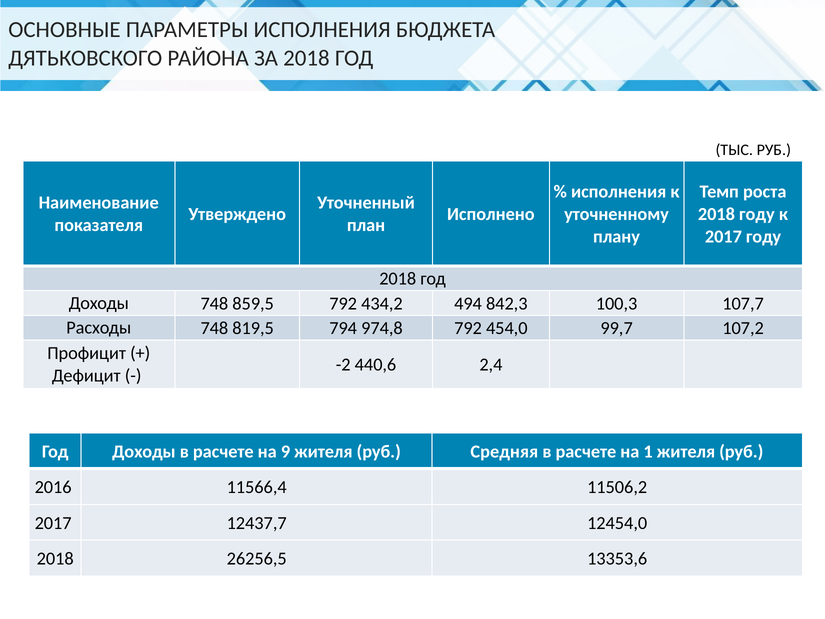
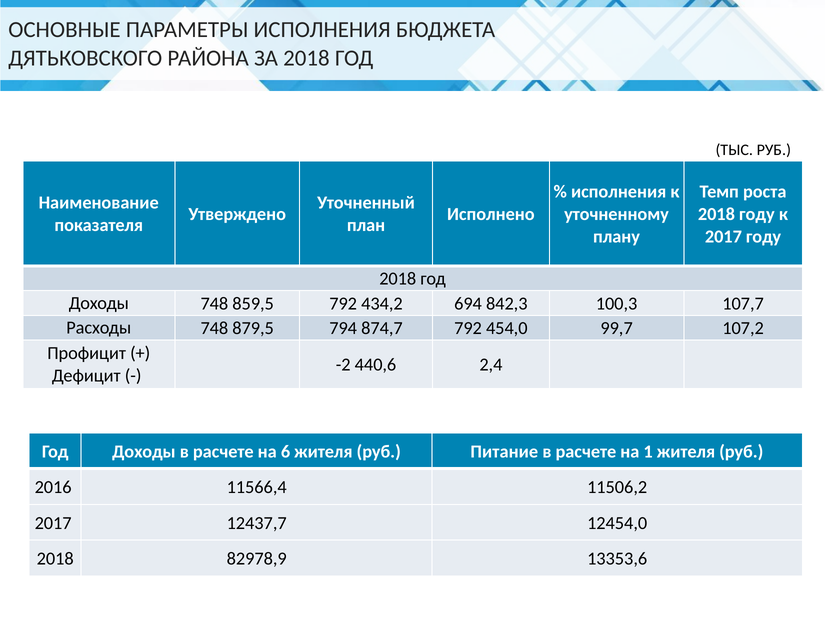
494: 494 -> 694
819,5: 819,5 -> 879,5
974,8: 974,8 -> 874,7
9: 9 -> 6
Средняя: Средняя -> Питание
26256,5: 26256,5 -> 82978,9
